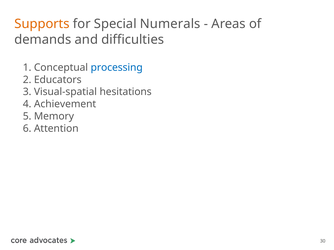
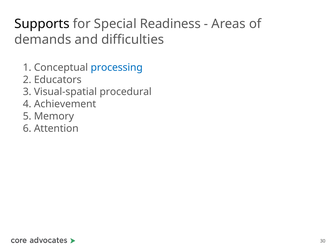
Supports colour: orange -> black
Numerals: Numerals -> Readiness
hesitations: hesitations -> procedural
